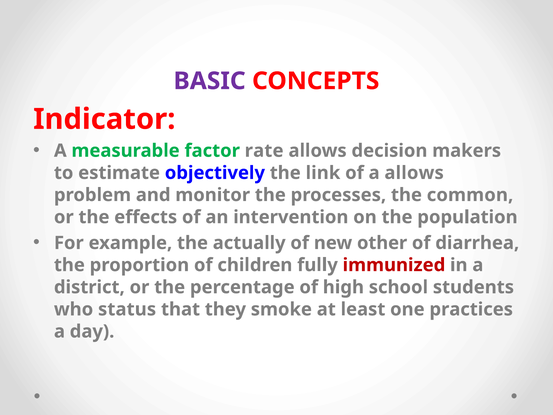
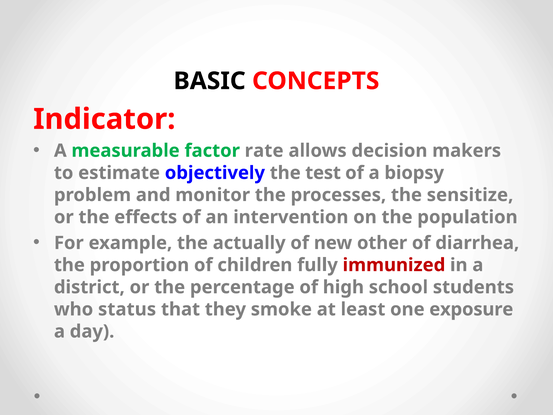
BASIC colour: purple -> black
link: link -> test
a allows: allows -> biopsy
common: common -> sensitize
practices: practices -> exposure
